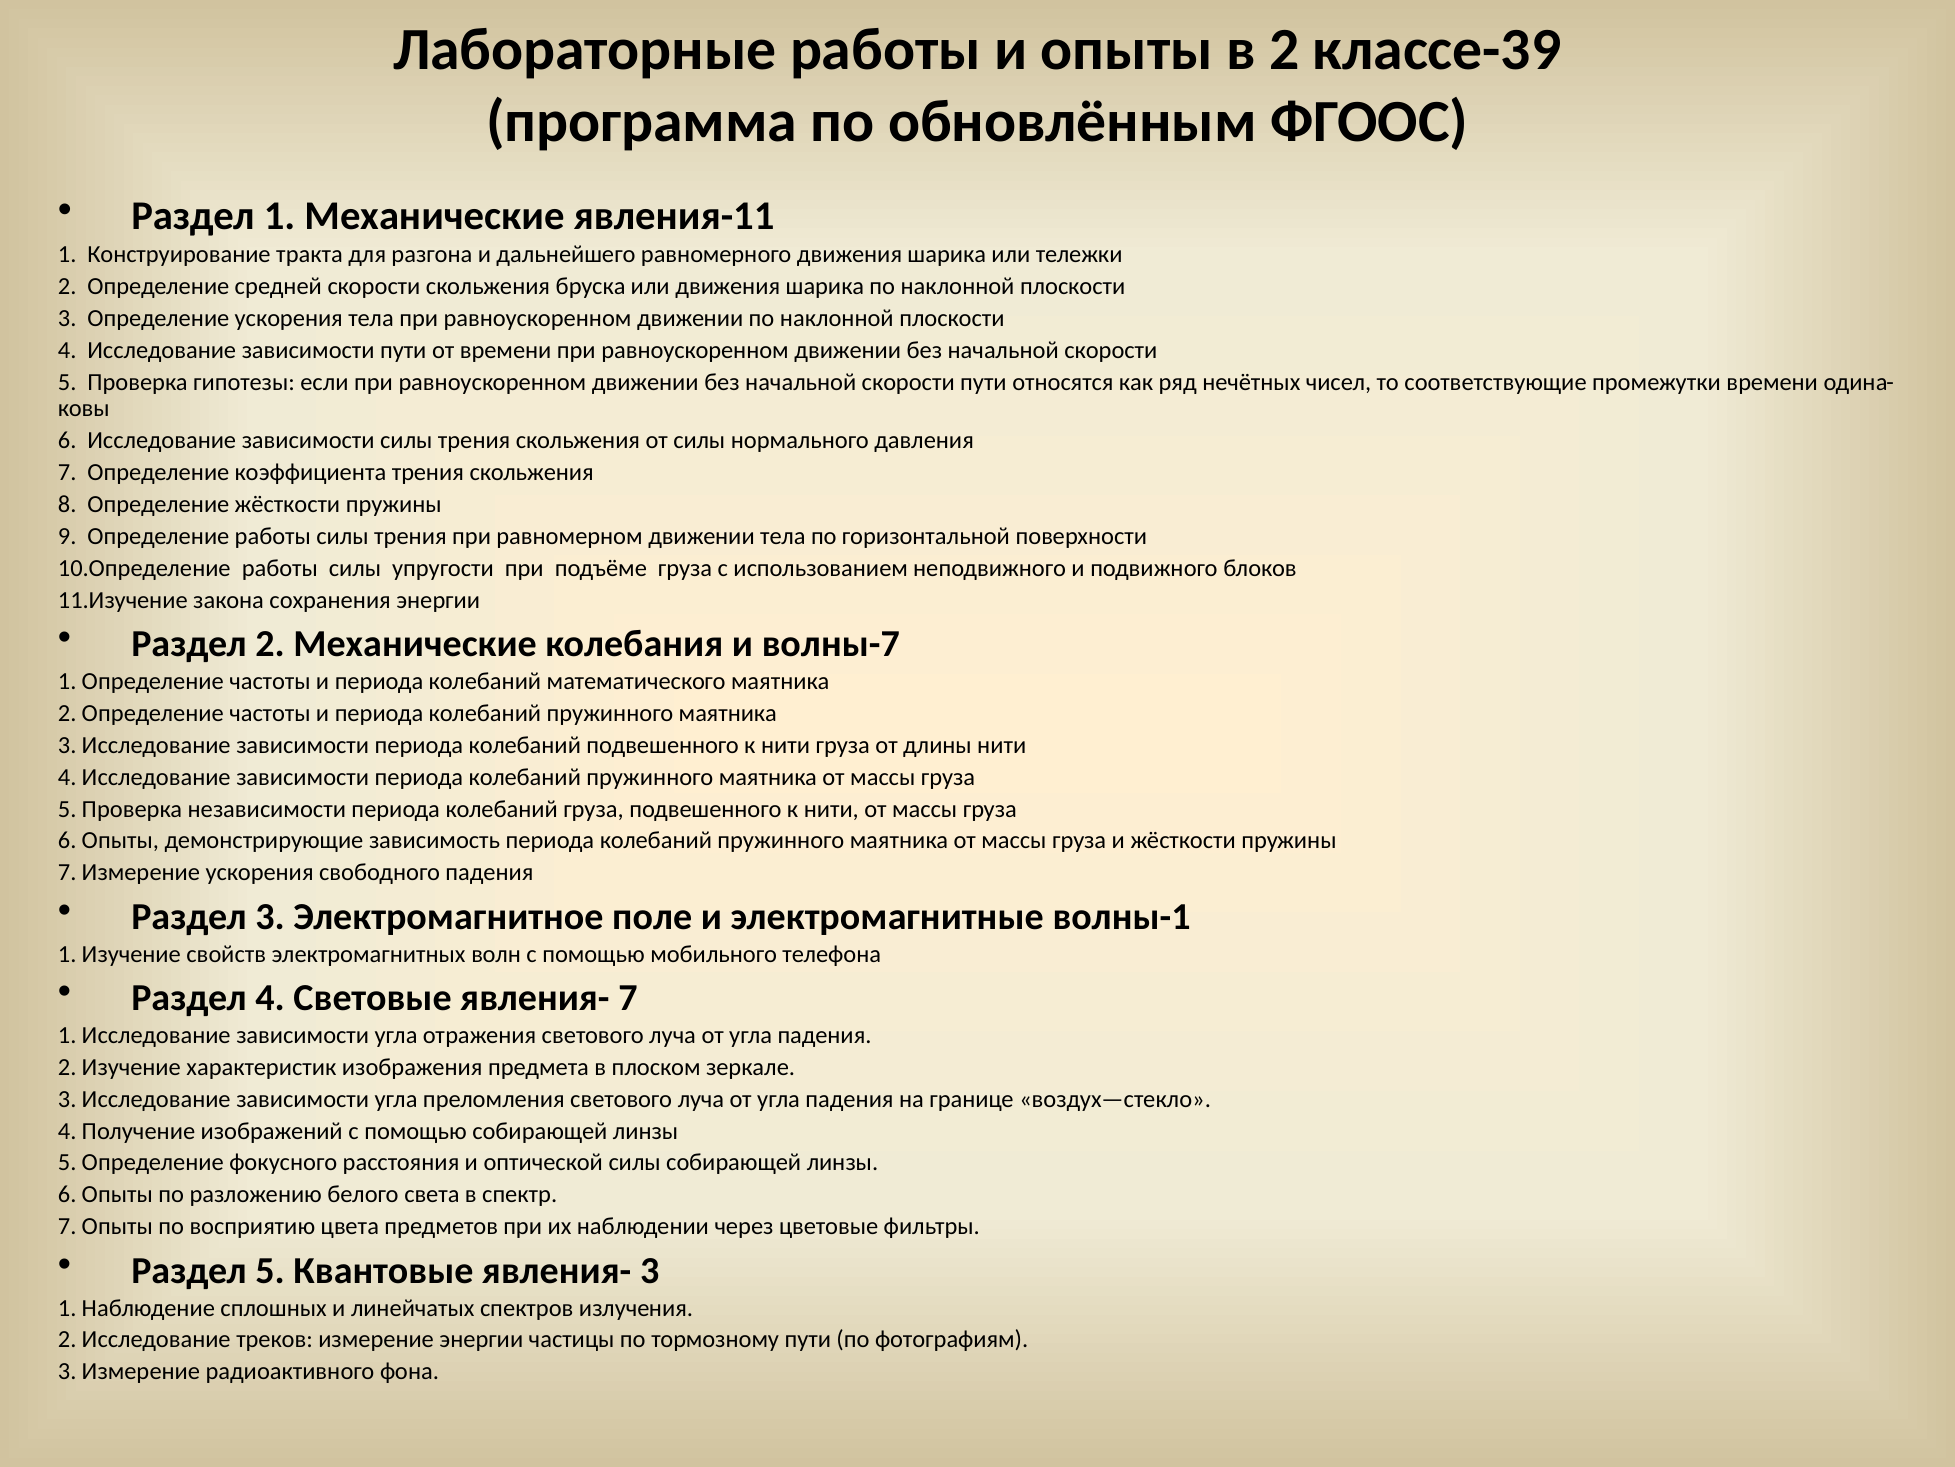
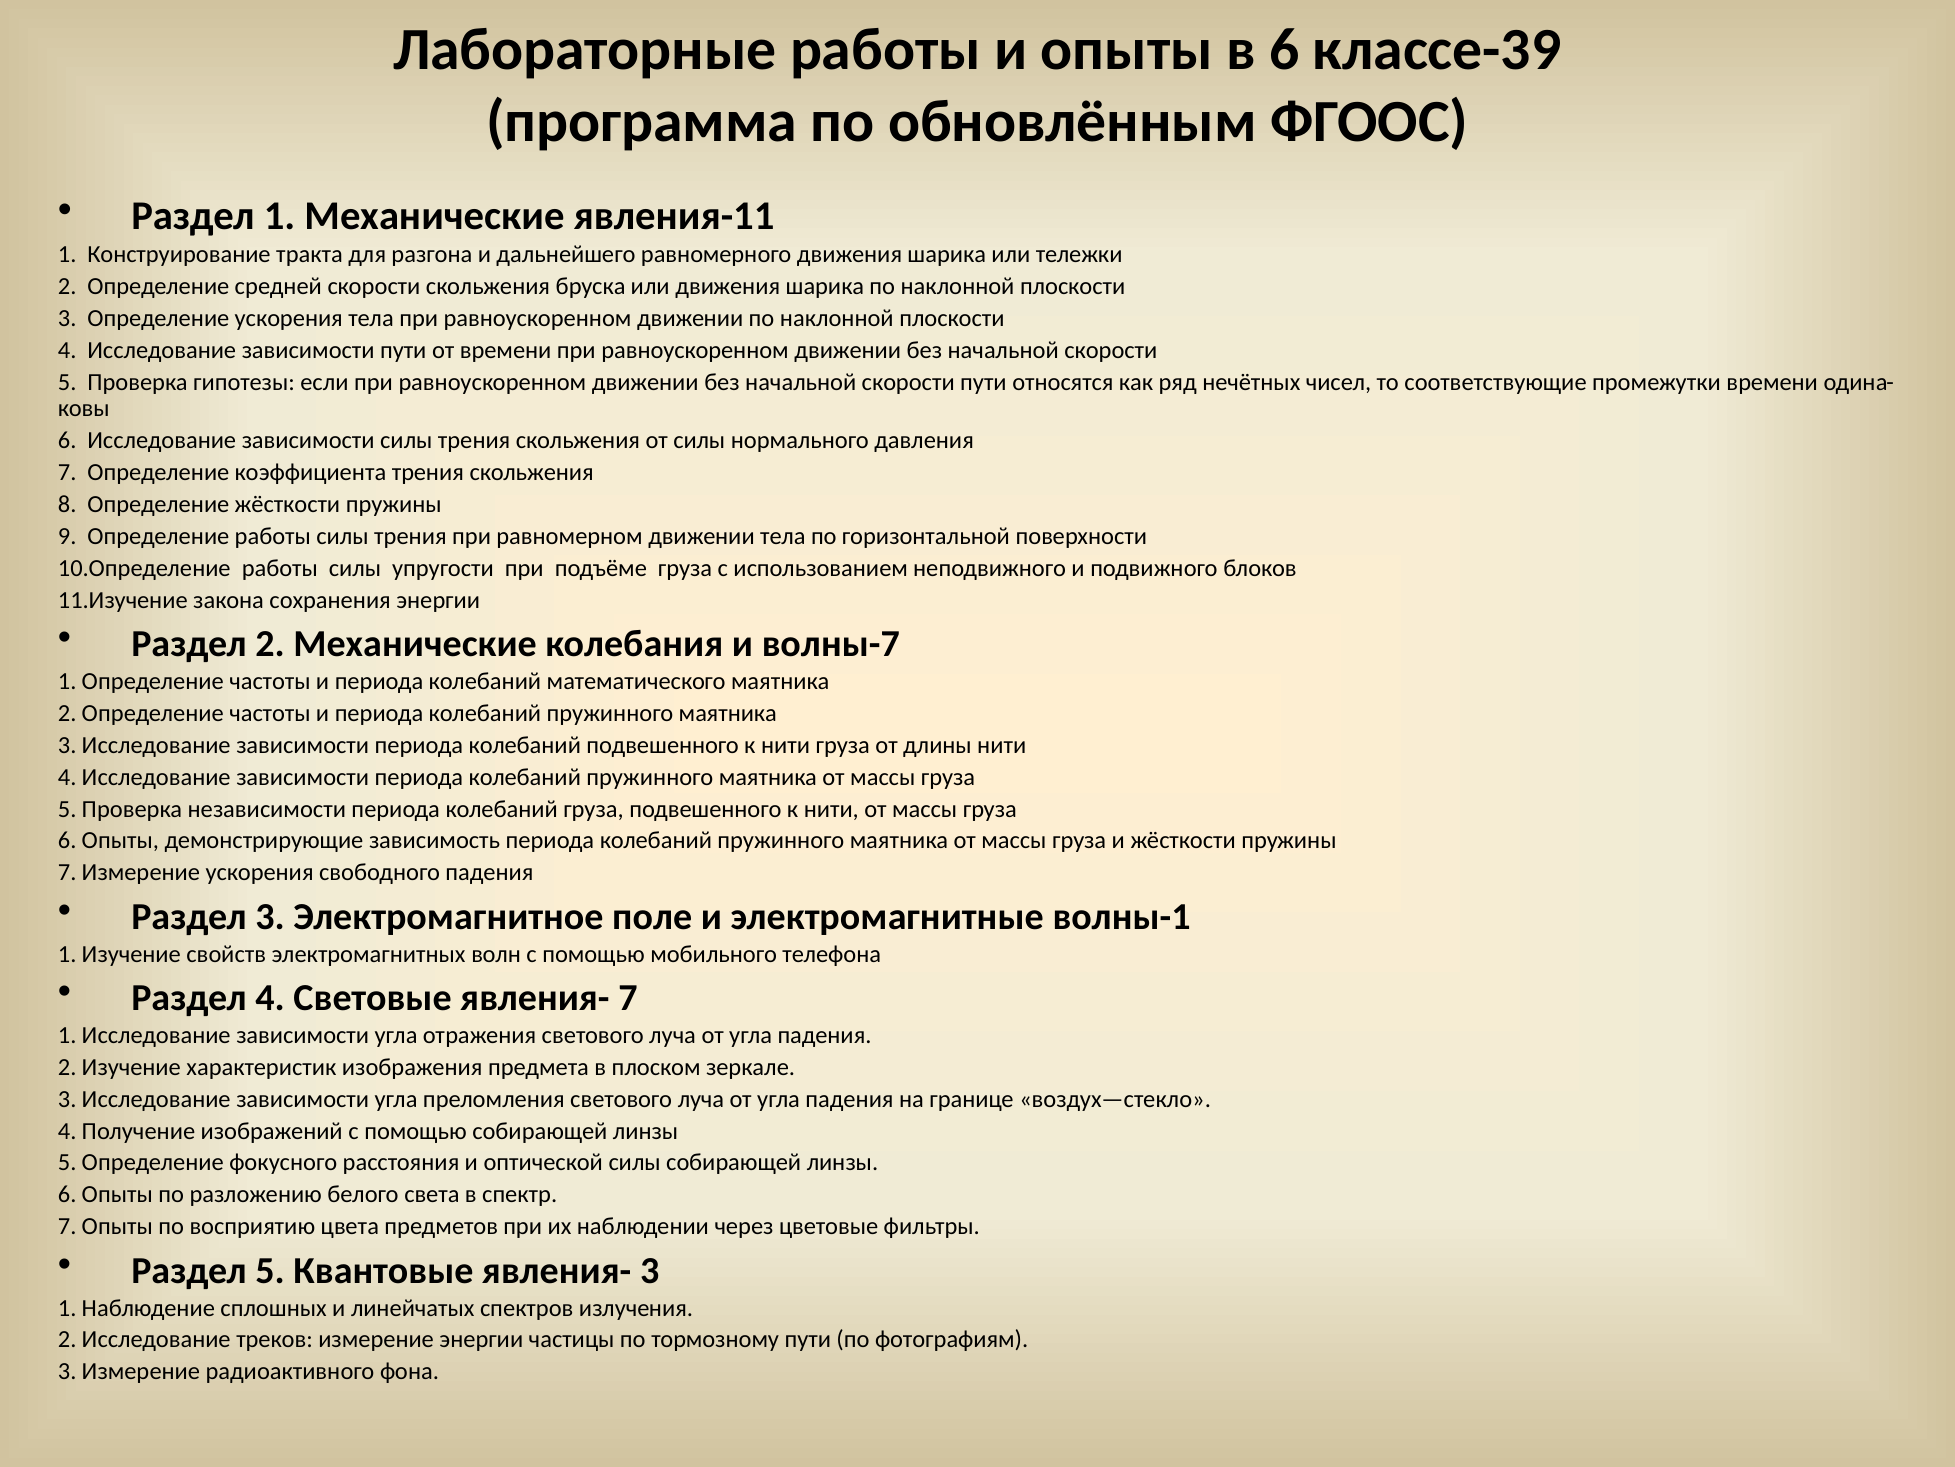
в 2: 2 -> 6
